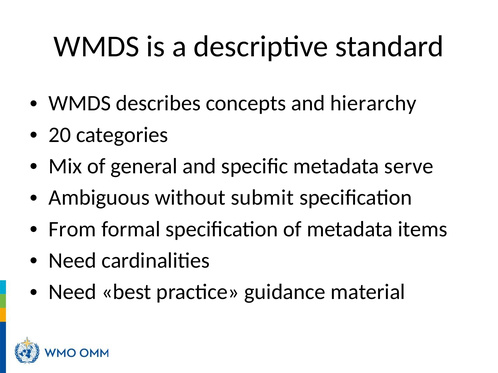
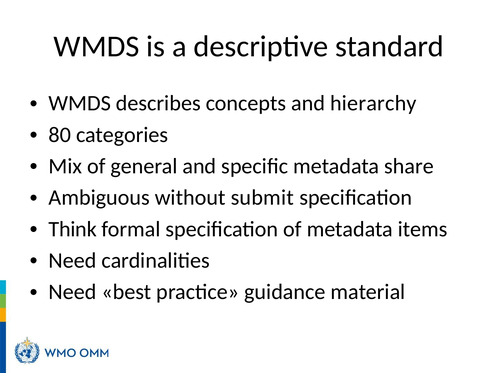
20: 20 -> 80
serve: serve -> share
From: From -> Think
